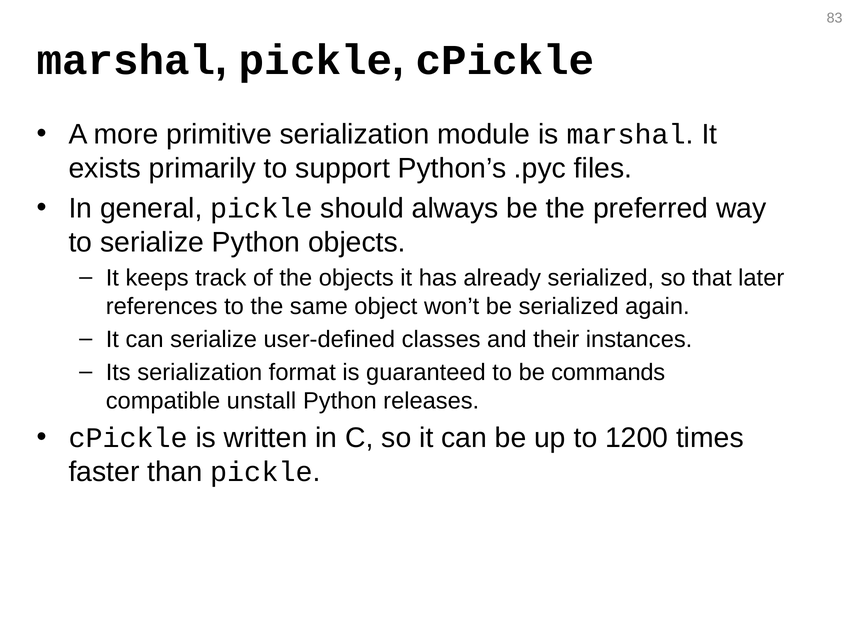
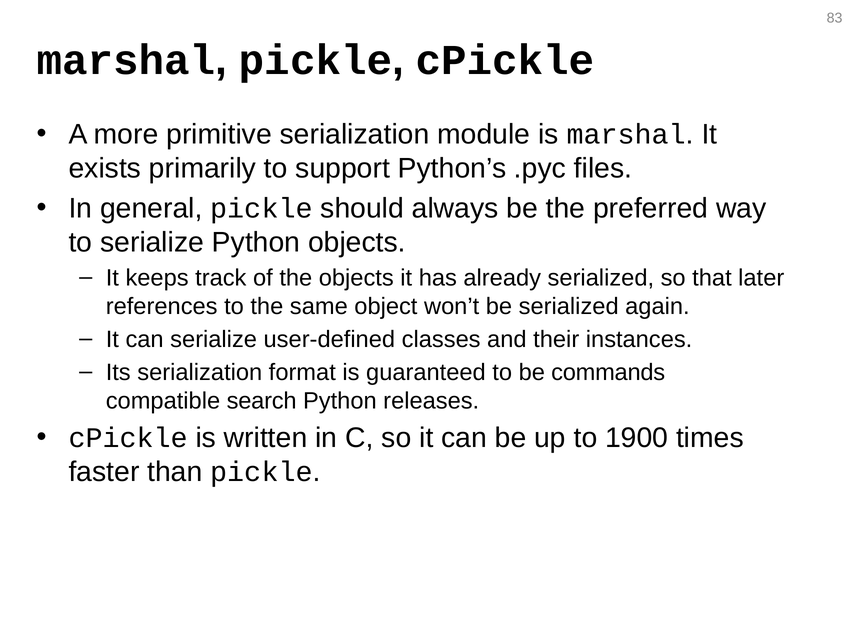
unstall: unstall -> search
1200: 1200 -> 1900
